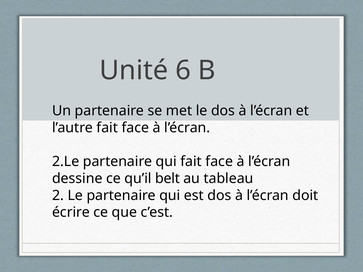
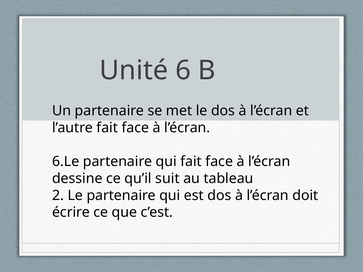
2.Le: 2.Le -> 6.Le
belt: belt -> suit
